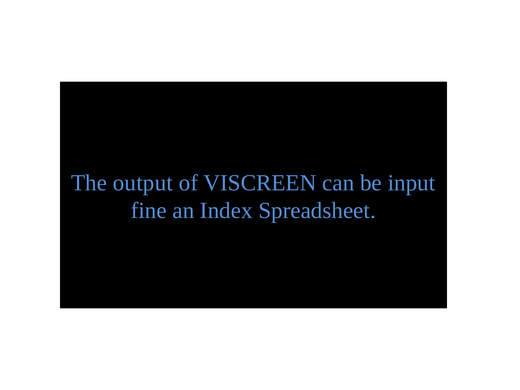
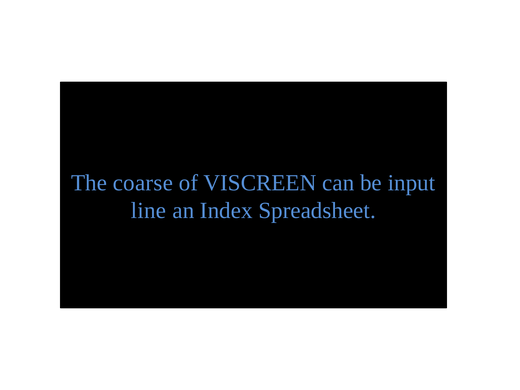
output: output -> coarse
fine: fine -> line
